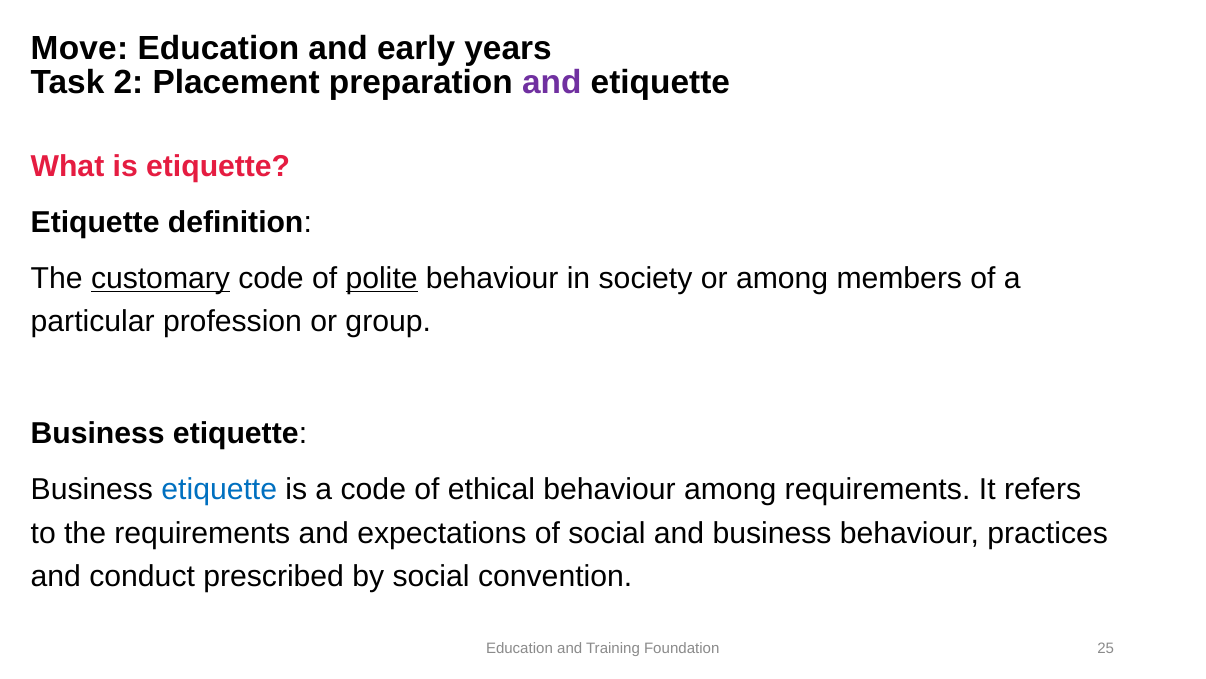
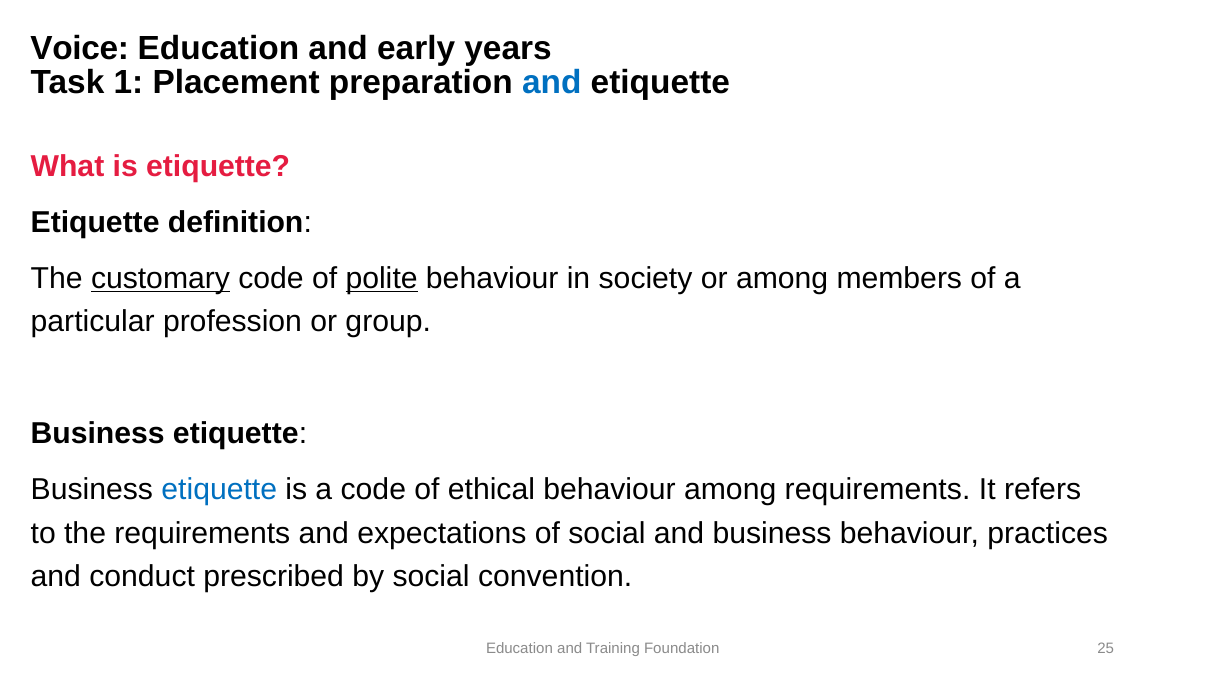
Move: Move -> Voice
2: 2 -> 1
and at (552, 82) colour: purple -> blue
